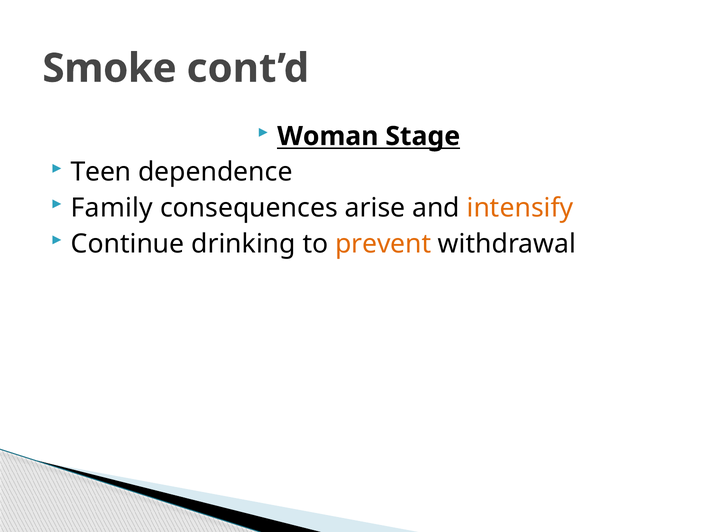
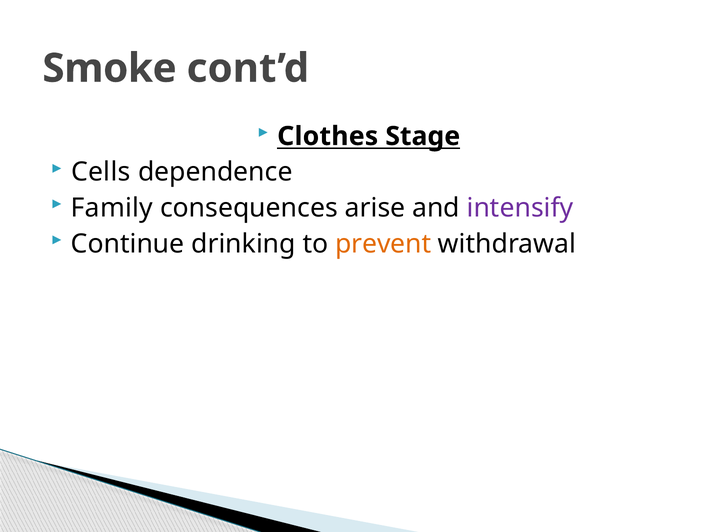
Woman: Woman -> Clothes
Teen: Teen -> Cells
intensify colour: orange -> purple
